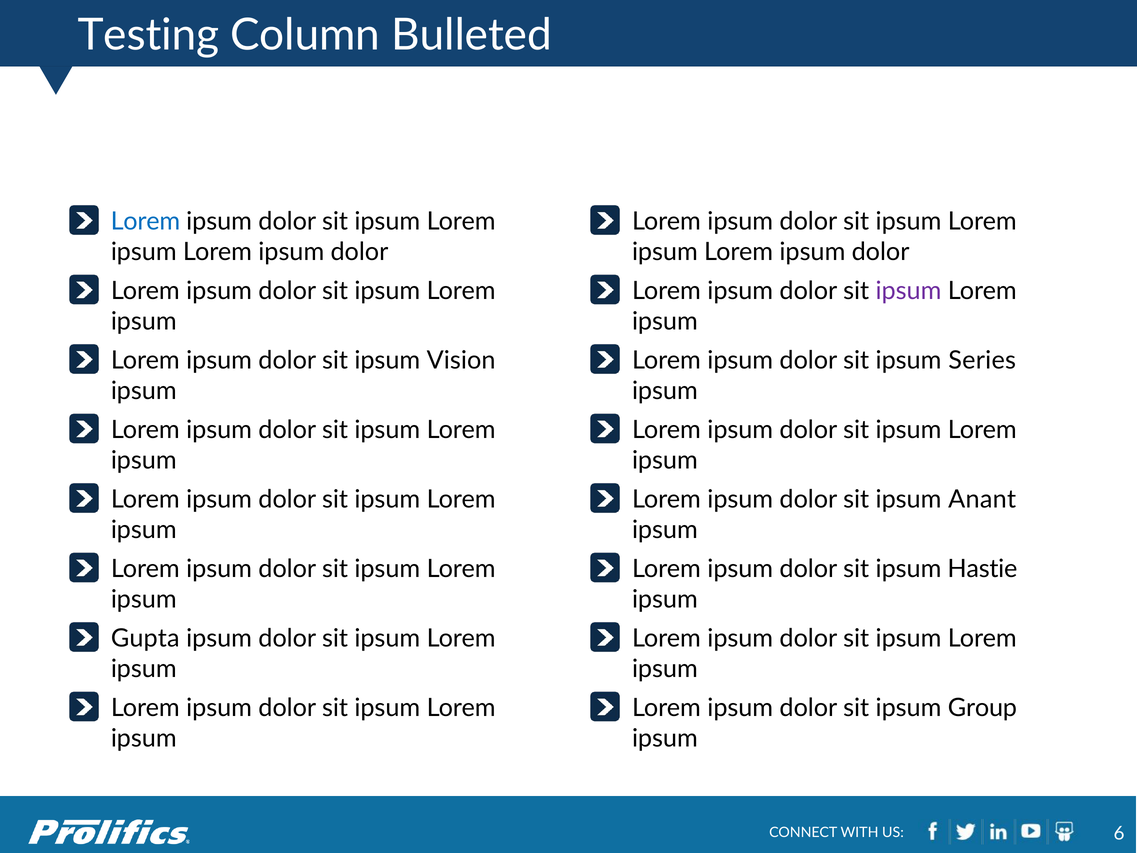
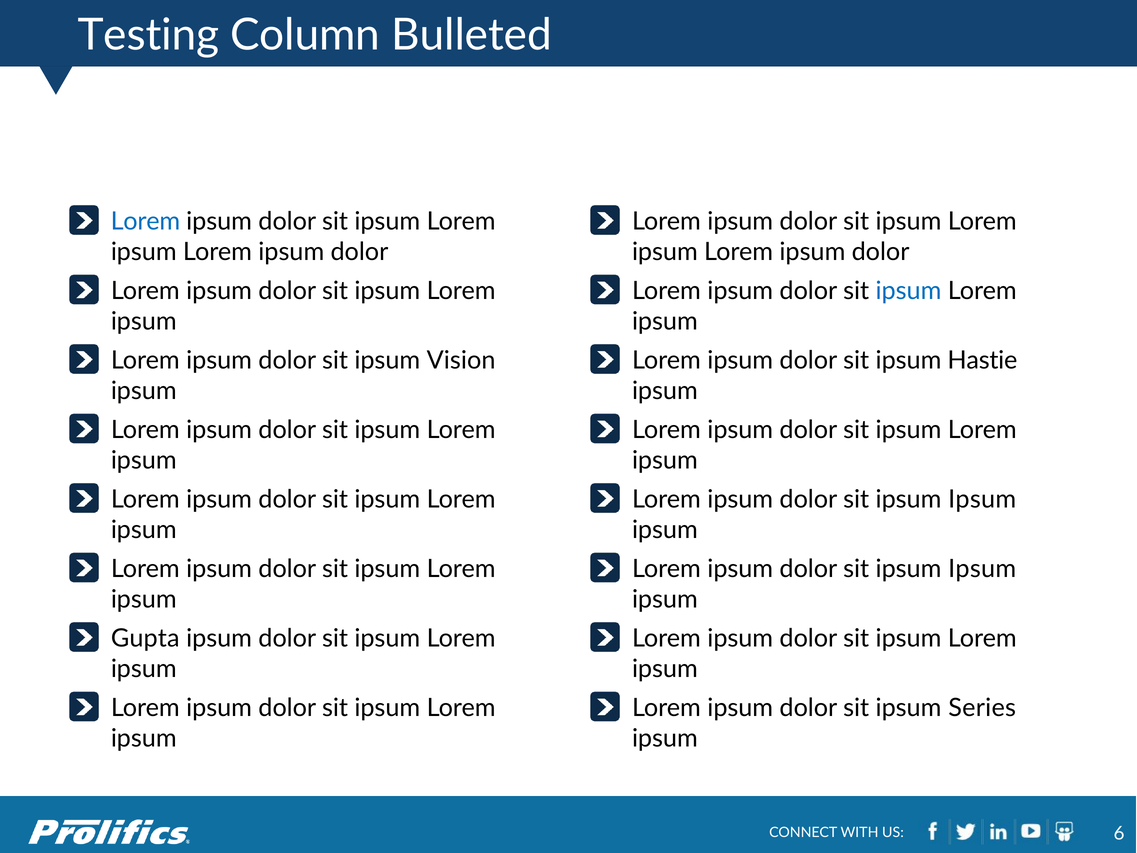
ipsum at (908, 291) colour: purple -> blue
Series: Series -> Hastie
Anant at (982, 499): Anant -> Ipsum
Hastie at (982, 569): Hastie -> Ipsum
Group: Group -> Series
